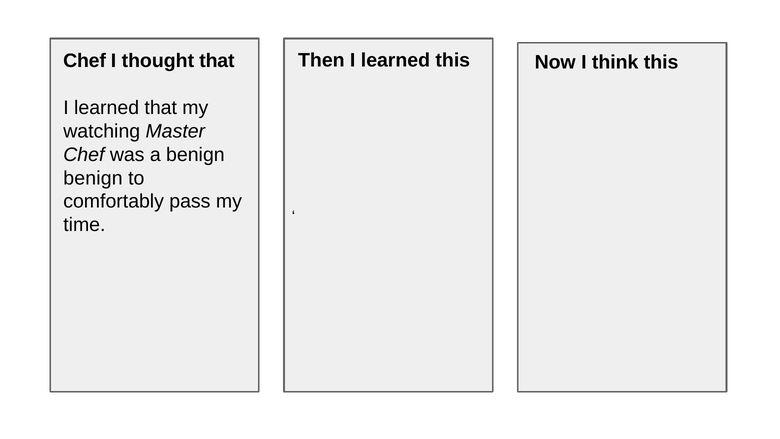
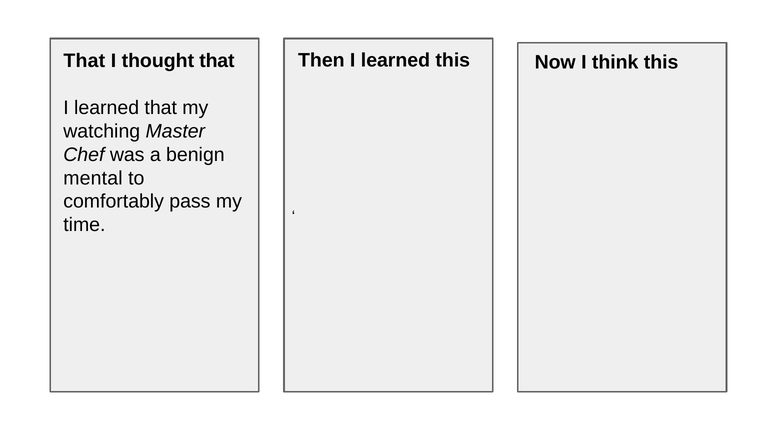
Chef at (85, 61): Chef -> That
benign at (93, 178): benign -> mental
